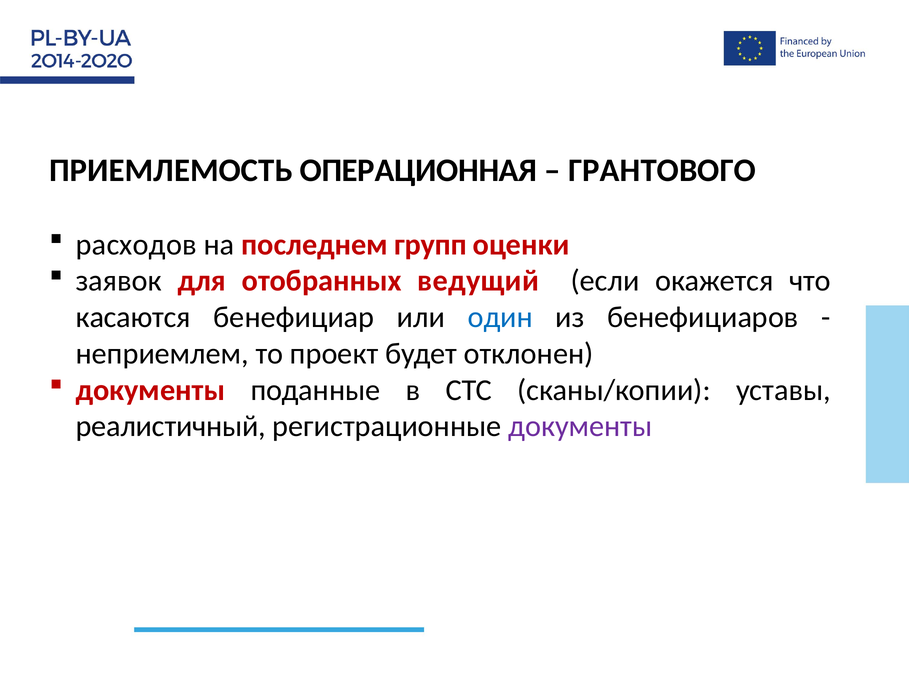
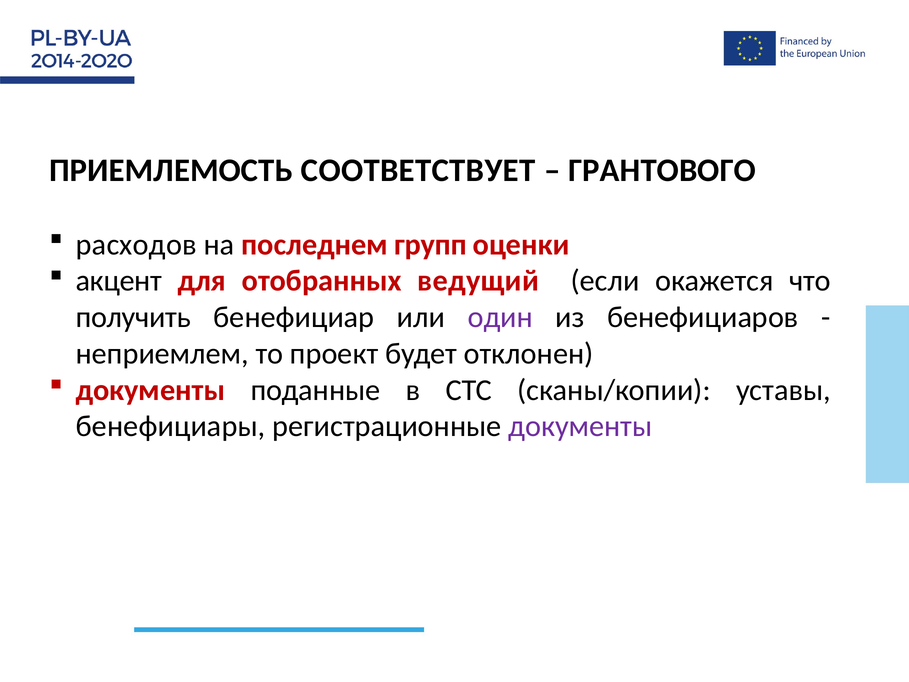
ОПЕРАЦИОННАЯ: ОПЕРАЦИОННАЯ -> СООТВЕТСТВУЕТ
заявок: заявок -> акцент
касаются: касаются -> получить
один colour: blue -> purple
реалистичный: реалистичный -> бенефициары
